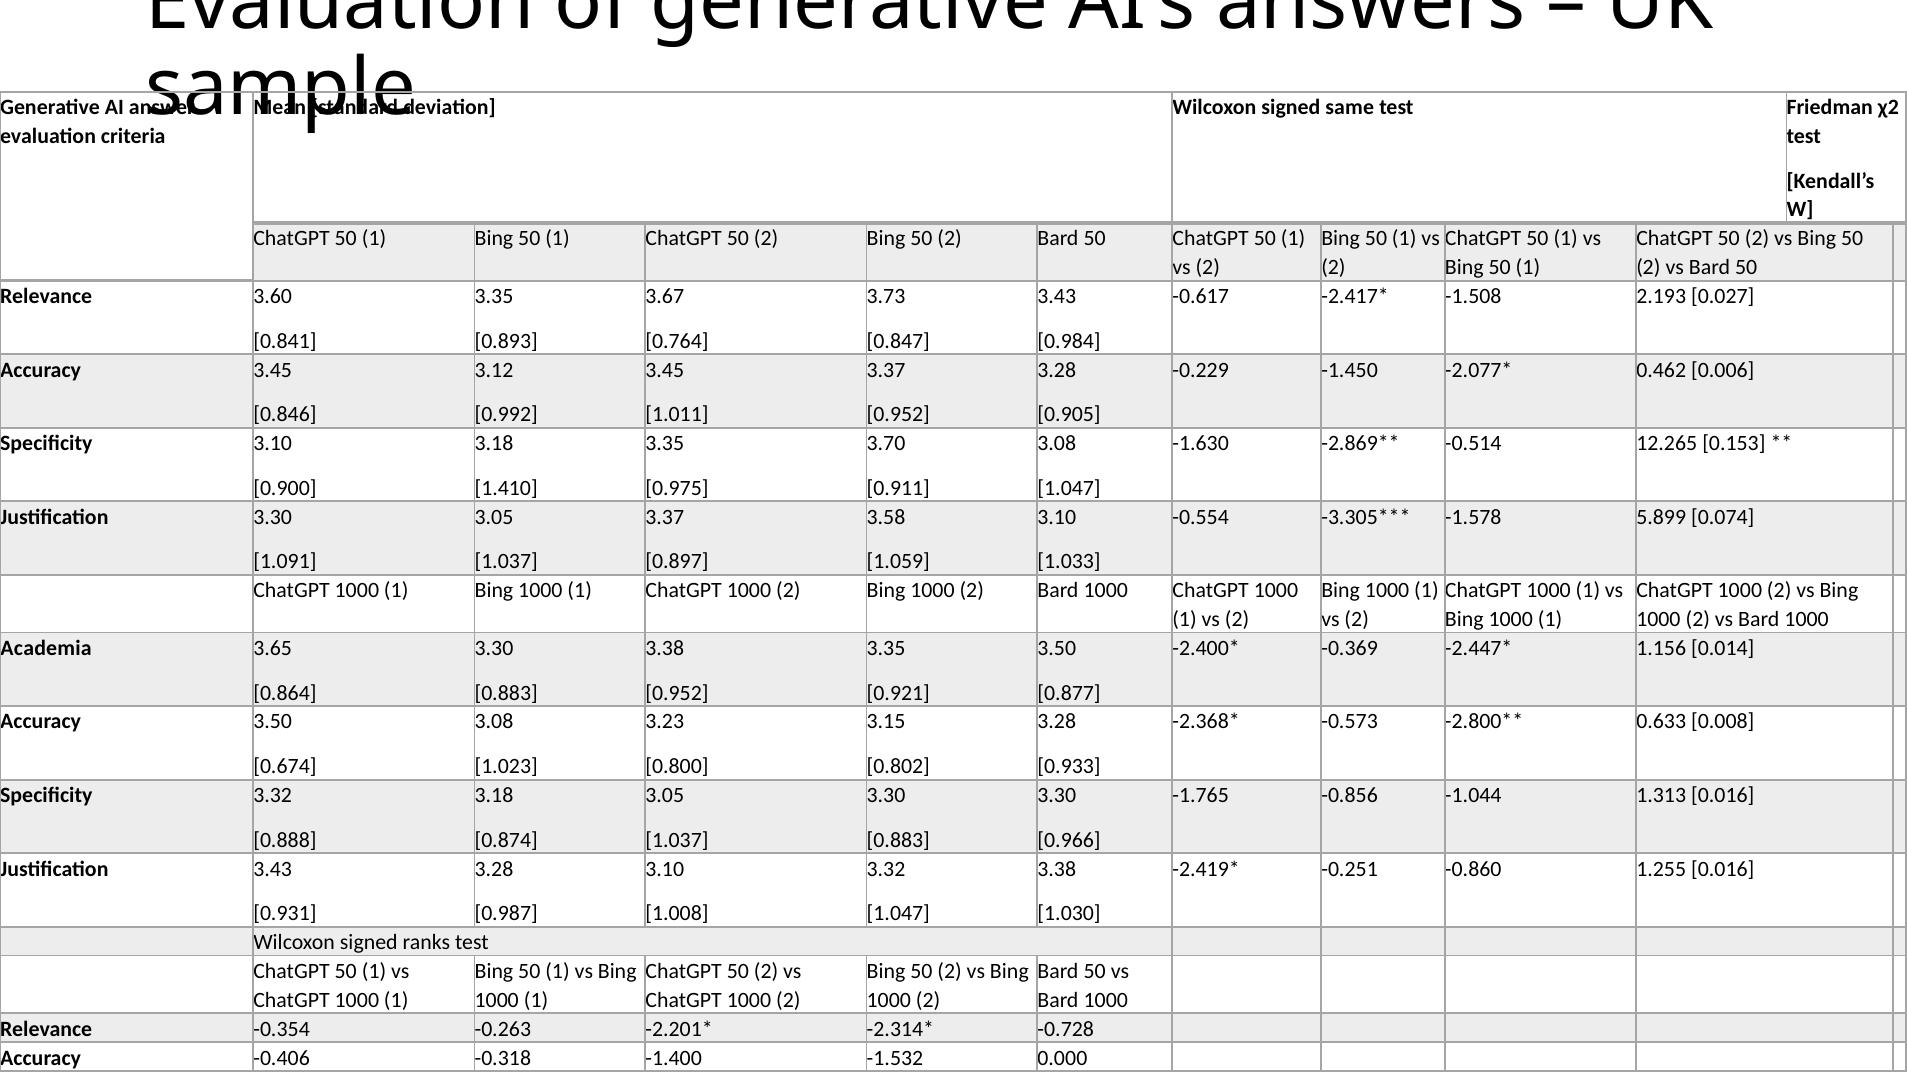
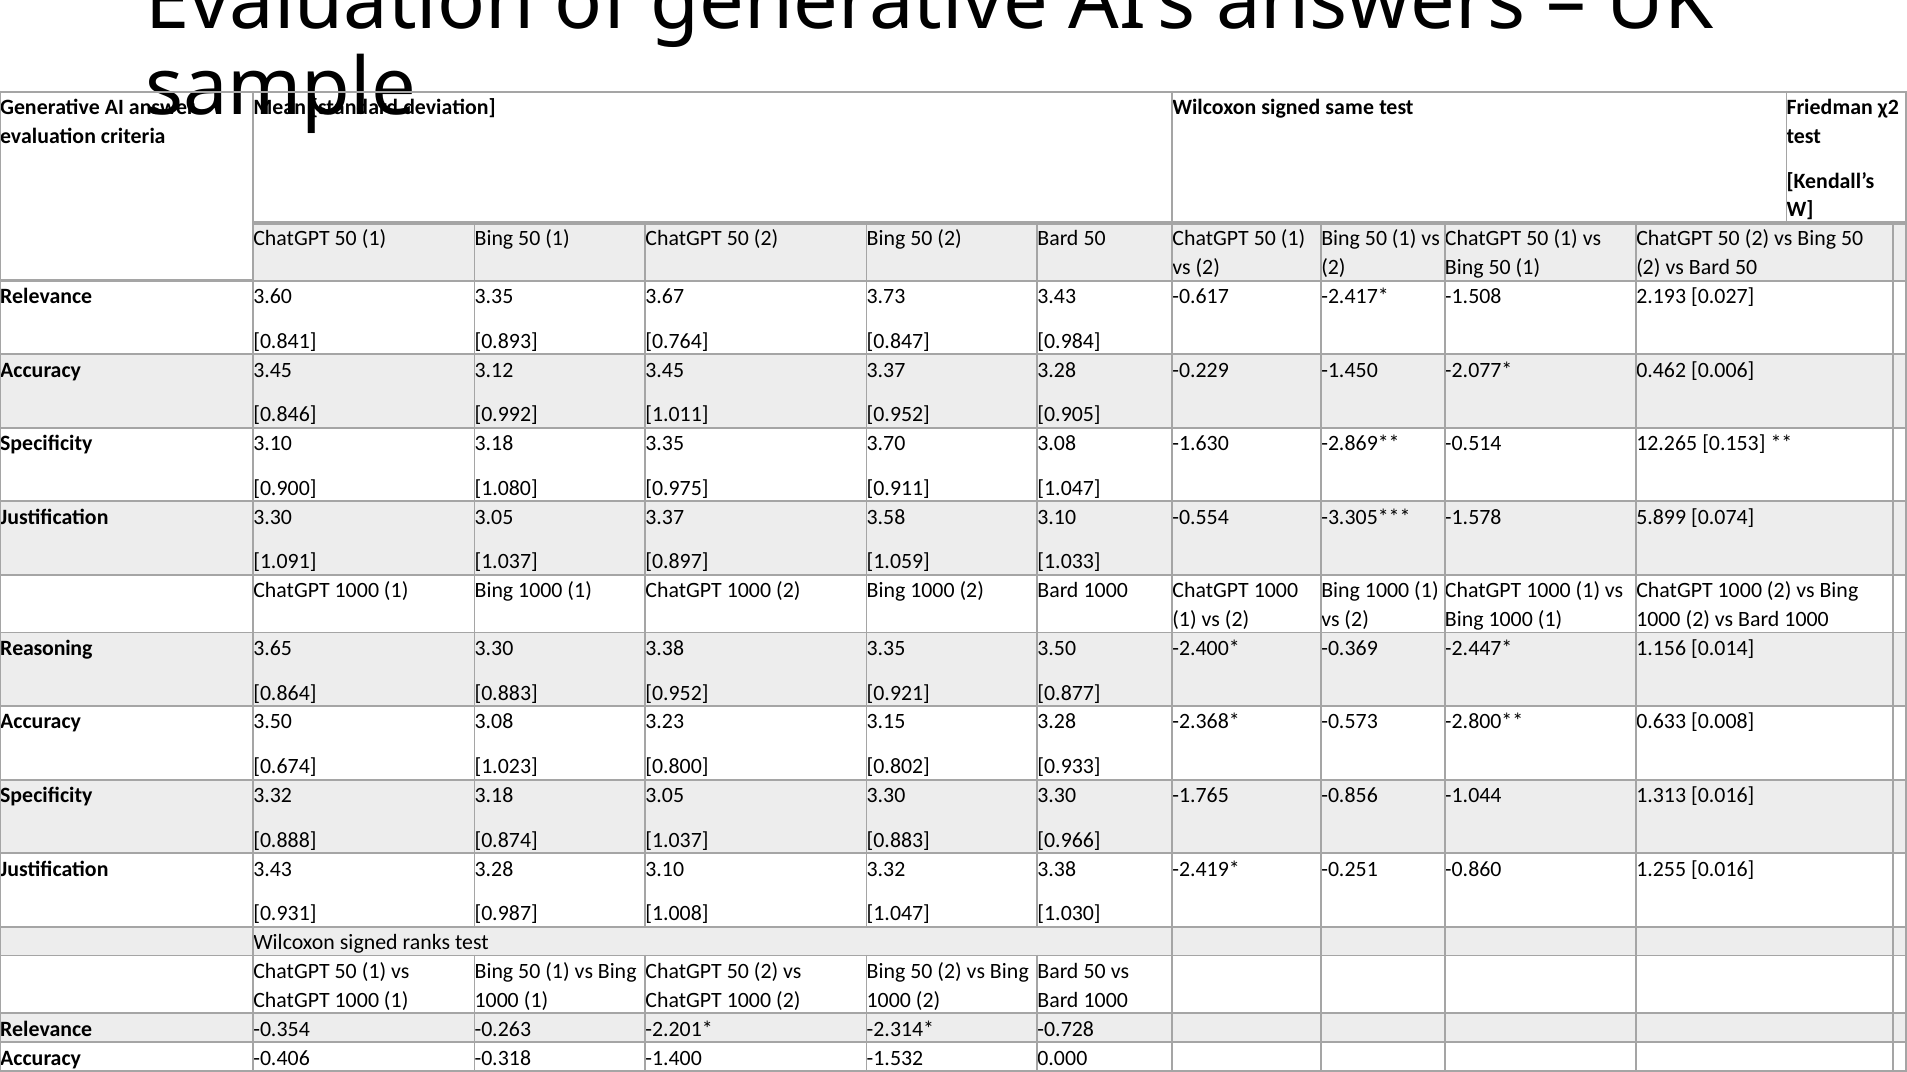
1.410: 1.410 -> 1.080
Academia: Academia -> Reasoning
